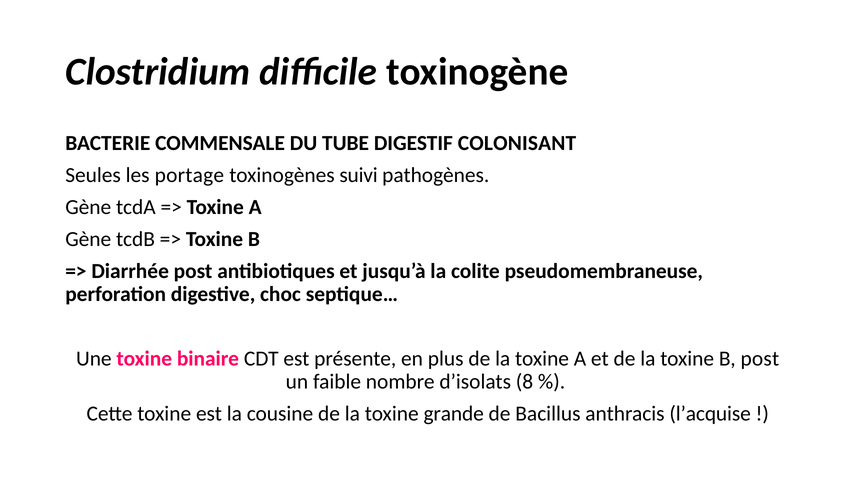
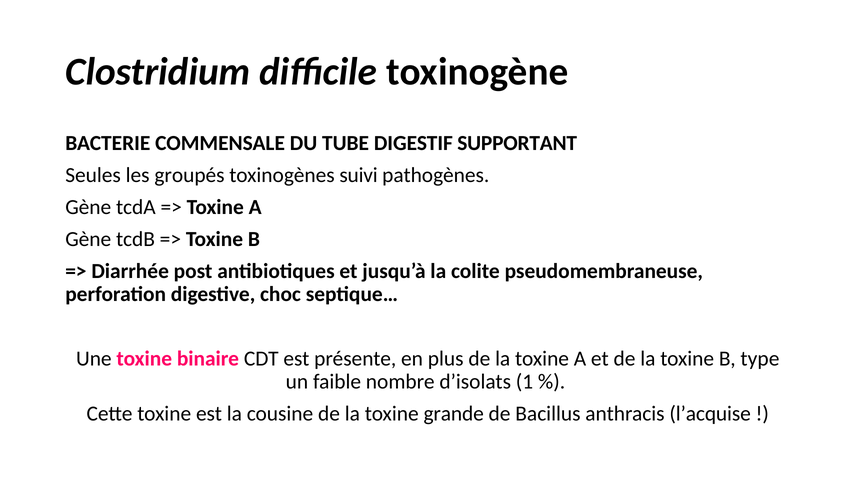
COLONISANT: COLONISANT -> SUPPORTANT
portage: portage -> groupés
B post: post -> type
8: 8 -> 1
